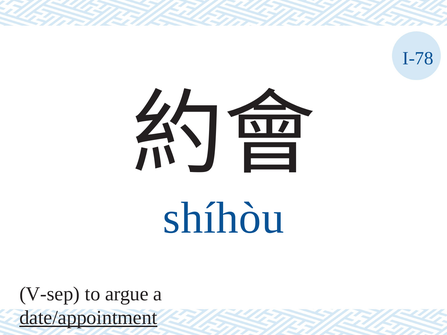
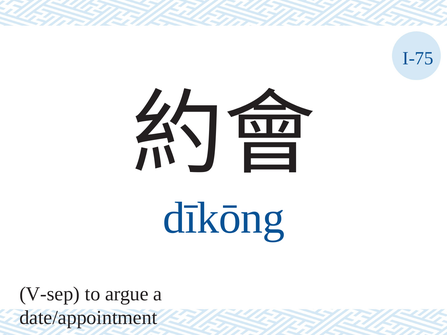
I-78: I-78 -> I-75
shíhòu: shíhòu -> dīkōng
date/appointment underline: present -> none
